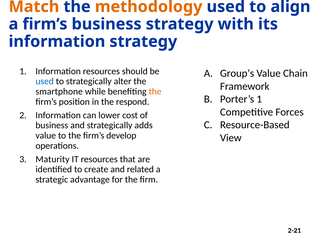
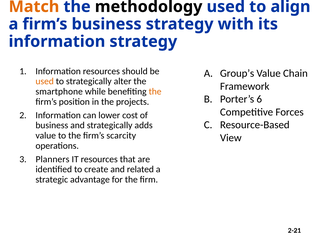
methodology colour: orange -> black
used at (45, 81) colour: blue -> orange
Porter’s 1: 1 -> 6
respond: respond -> projects
develop: develop -> scarcity
Maturity: Maturity -> Planners
